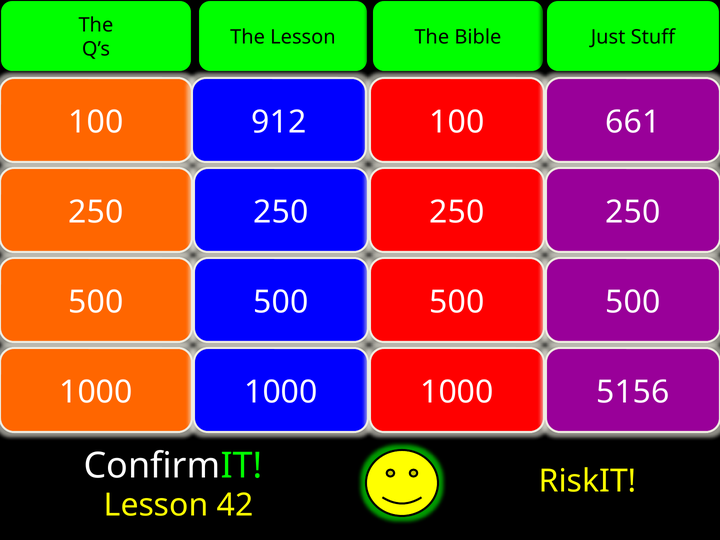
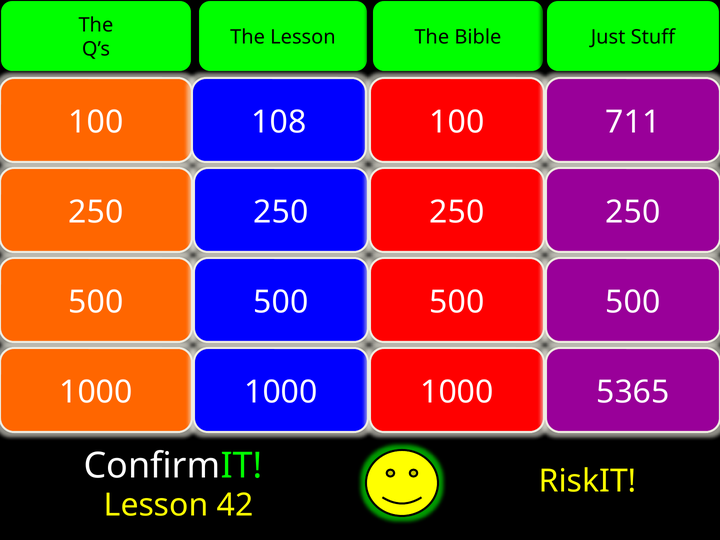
912: 912 -> 108
661: 661 -> 711
5156: 5156 -> 5365
